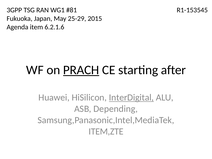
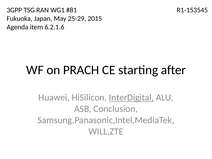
PRACH underline: present -> none
Depending: Depending -> Conclusion
ITEM,ZTE: ITEM,ZTE -> WILL,ZTE
